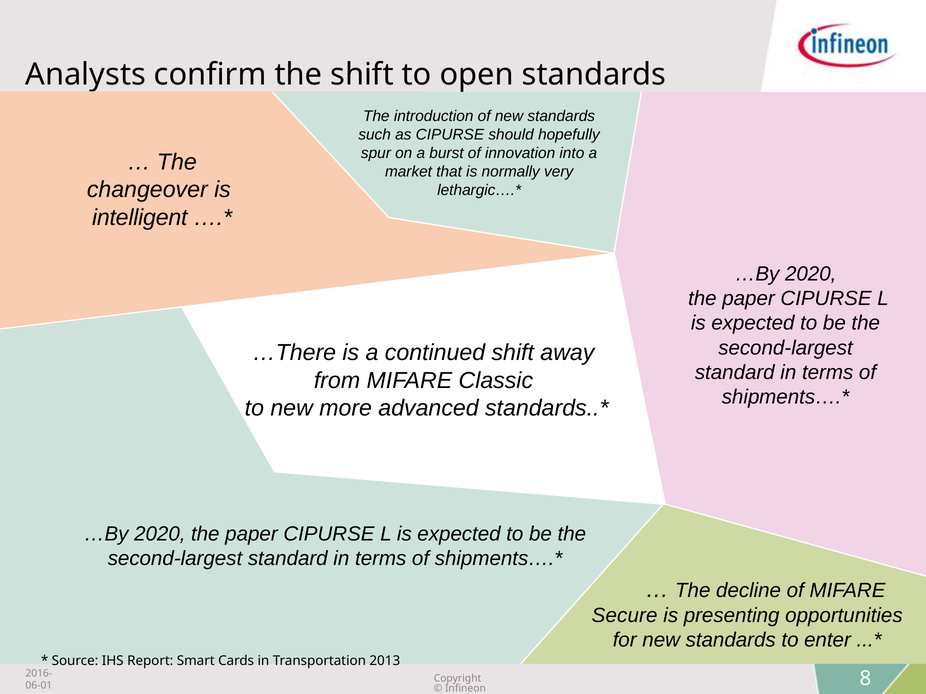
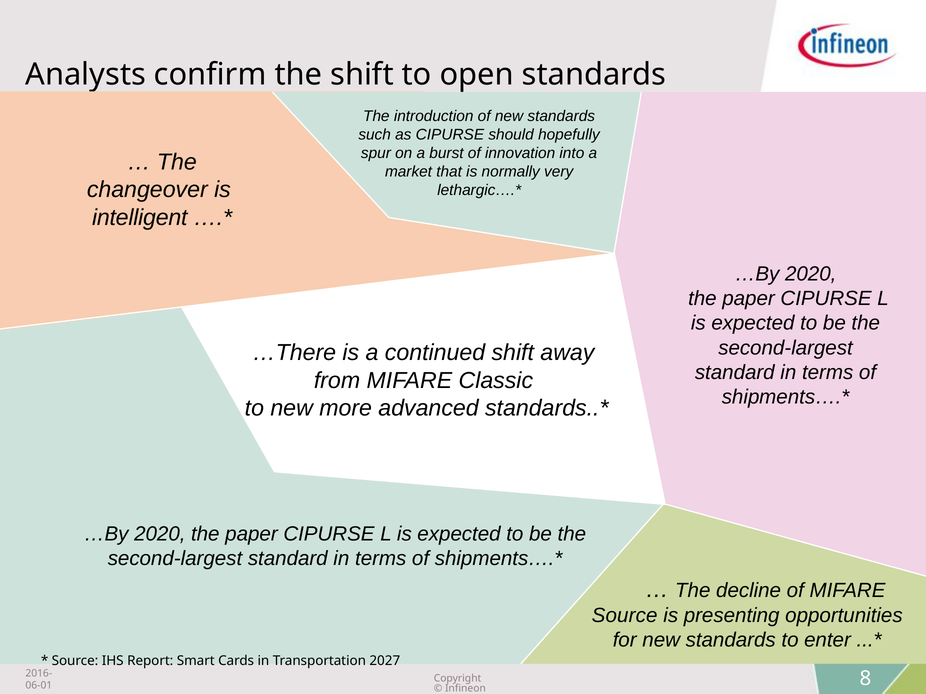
Secure at (625, 616): Secure -> Source
2013: 2013 -> 2027
